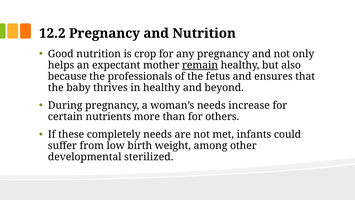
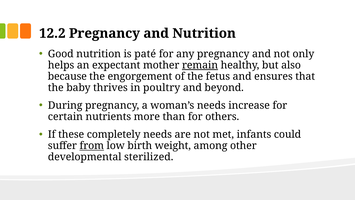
crop: crop -> paté
professionals: professionals -> engorgement
in healthy: healthy -> poultry
from underline: none -> present
